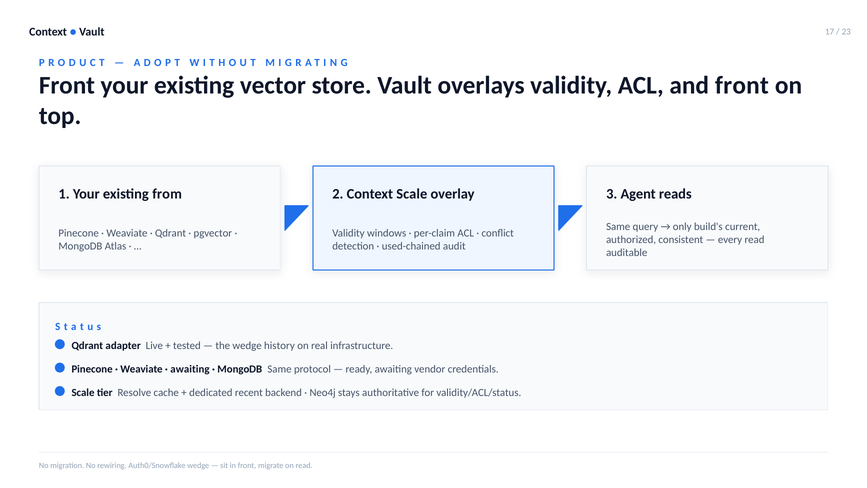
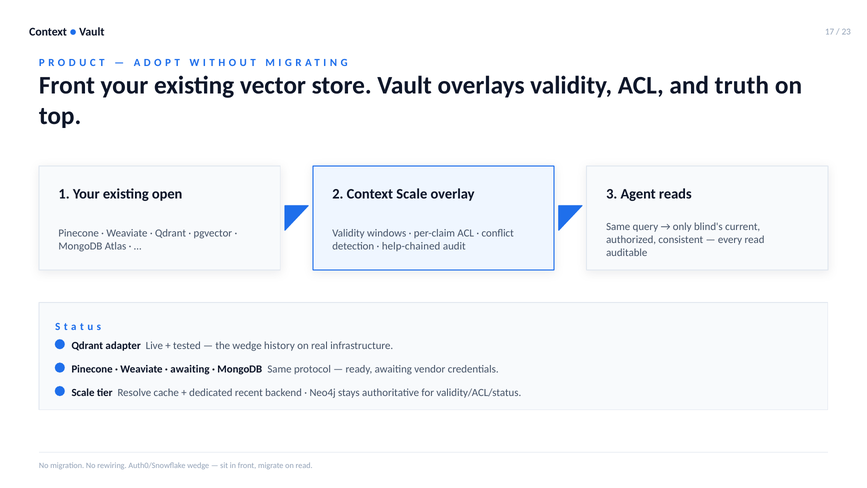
and front: front -> truth
from: from -> open
build's: build's -> blind's
used-chained: used-chained -> help-chained
